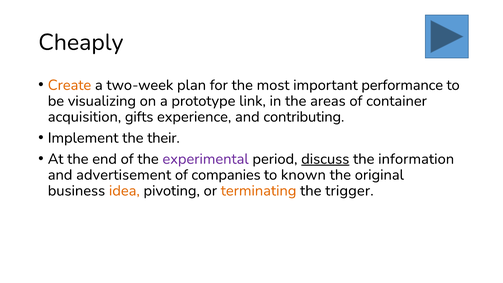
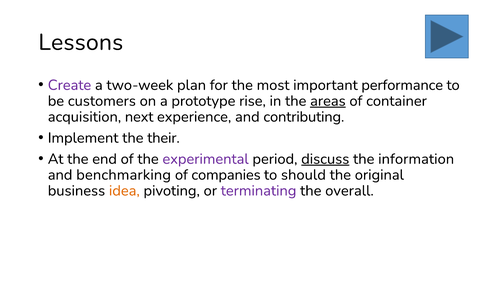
Cheaply: Cheaply -> Lessons
Create colour: orange -> purple
visualizing: visualizing -> customers
link: link -> rise
areas underline: none -> present
gifts: gifts -> next
advertisement: advertisement -> benchmarking
known: known -> should
terminating colour: orange -> purple
trigger: trigger -> overall
